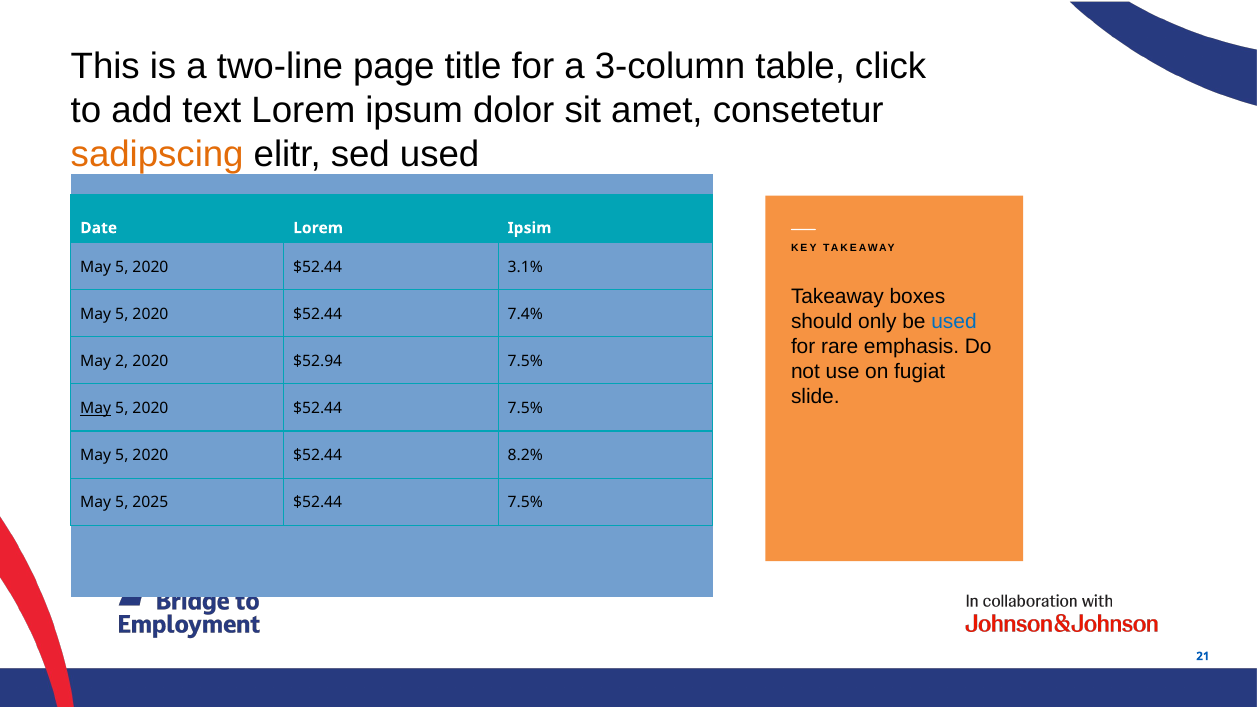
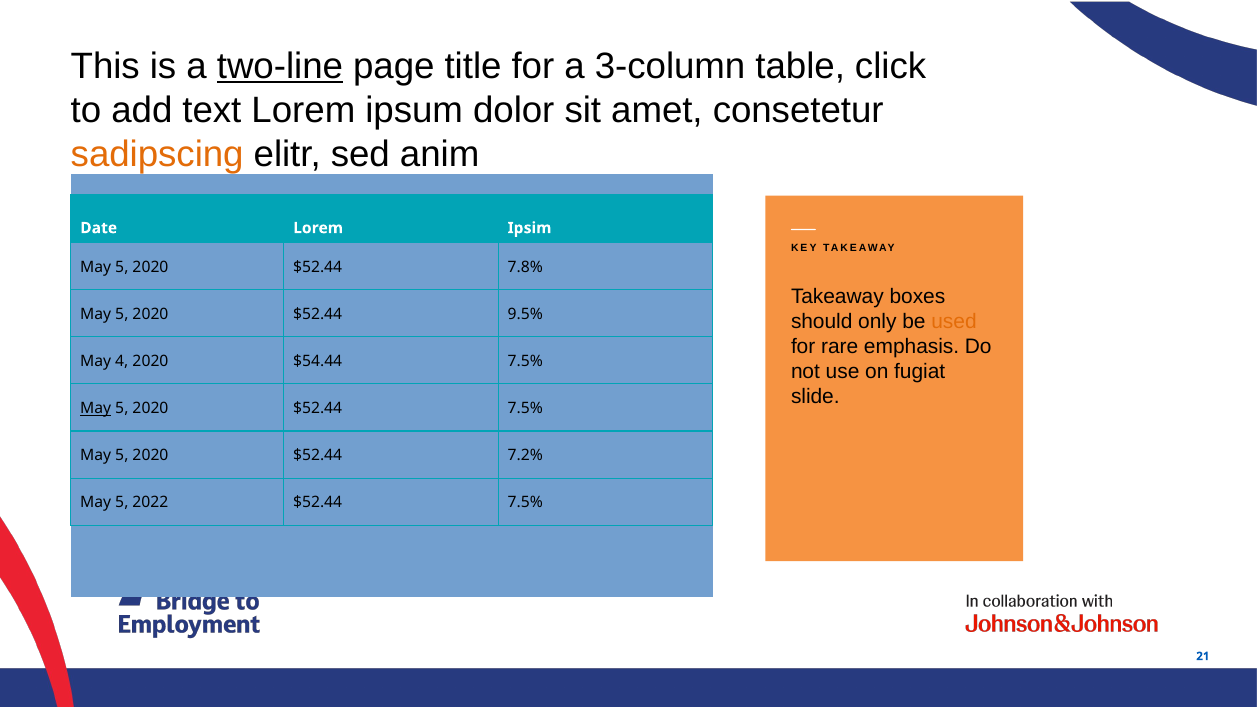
two-line underline: none -> present
sed used: used -> anim
3.1%: 3.1% -> 7.8%
7.4%: 7.4% -> 9.5%
used at (954, 322) colour: blue -> orange
2: 2 -> 4
$52.94: $52.94 -> $54.44
8.2%: 8.2% -> 7.2%
2025: 2025 -> 2022
